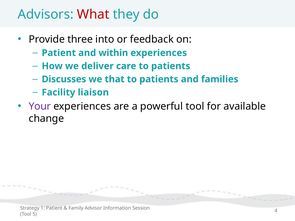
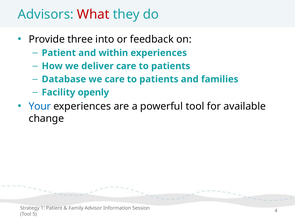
Discusses: Discusses -> Database
we that: that -> care
liaison: liaison -> openly
Your colour: purple -> blue
